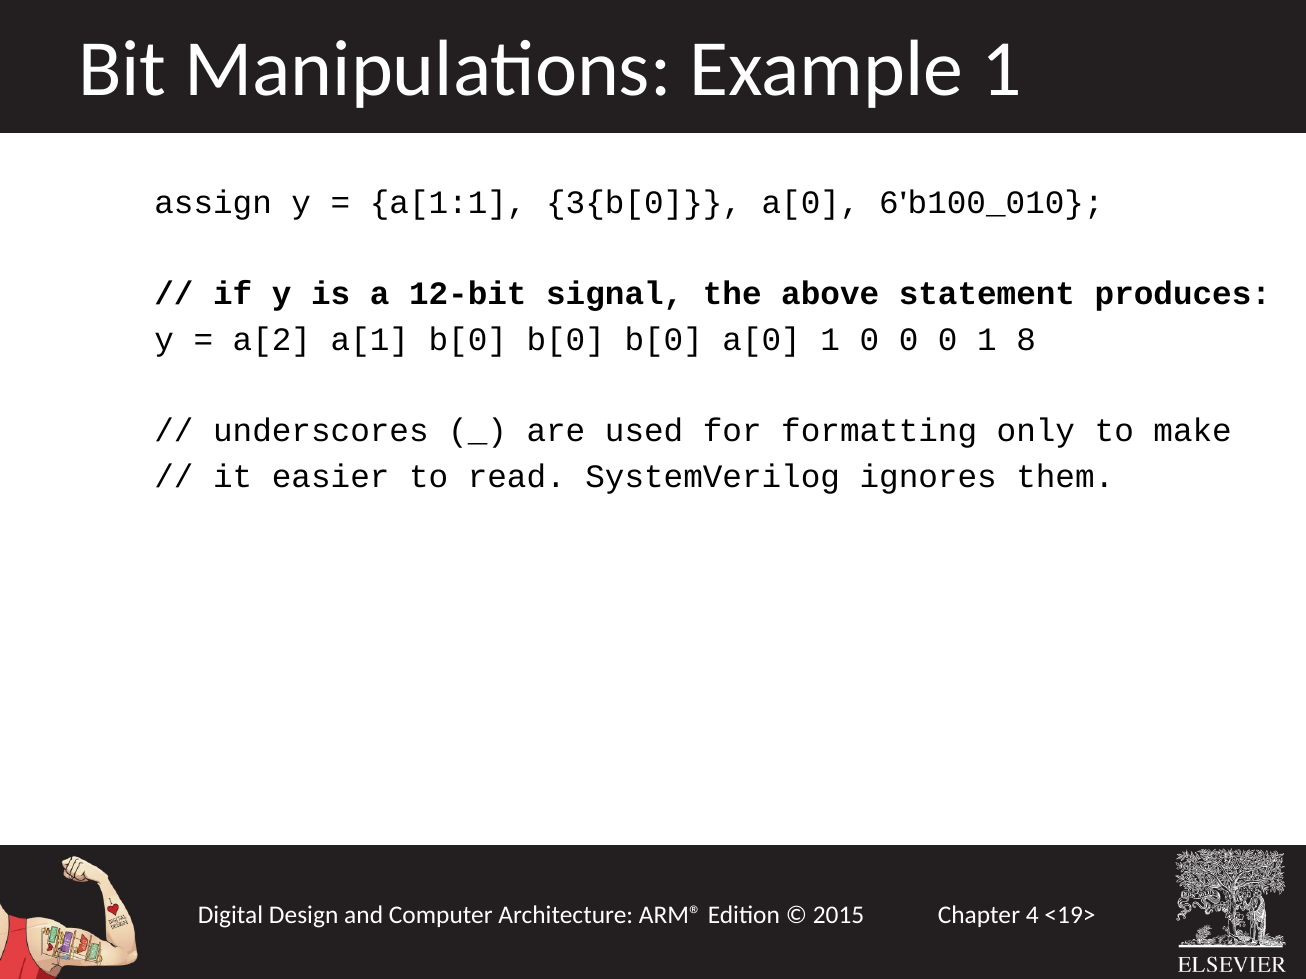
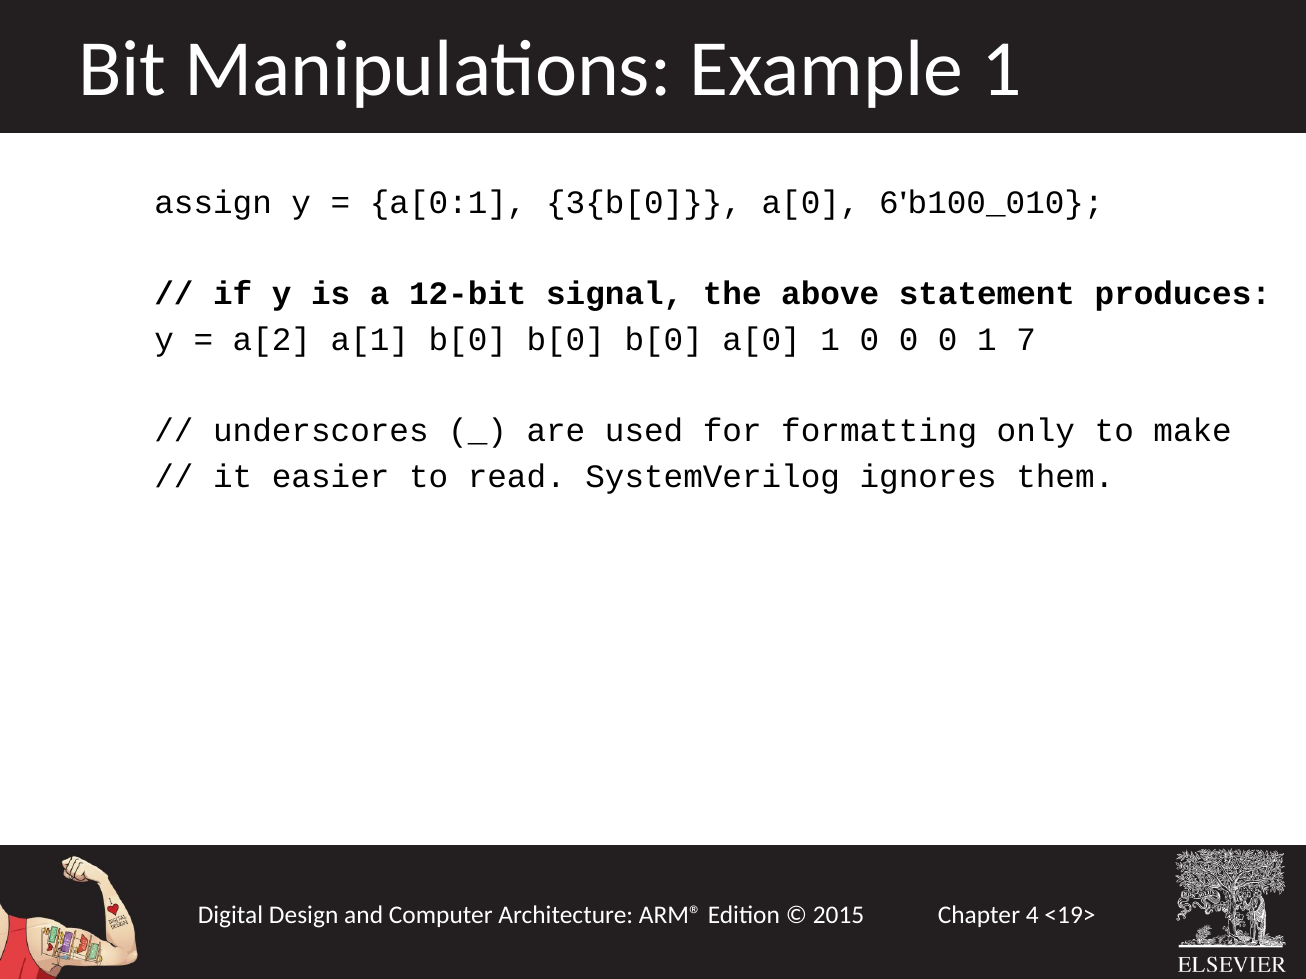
a[1:1: a[1:1 -> a[0:1
8: 8 -> 7
